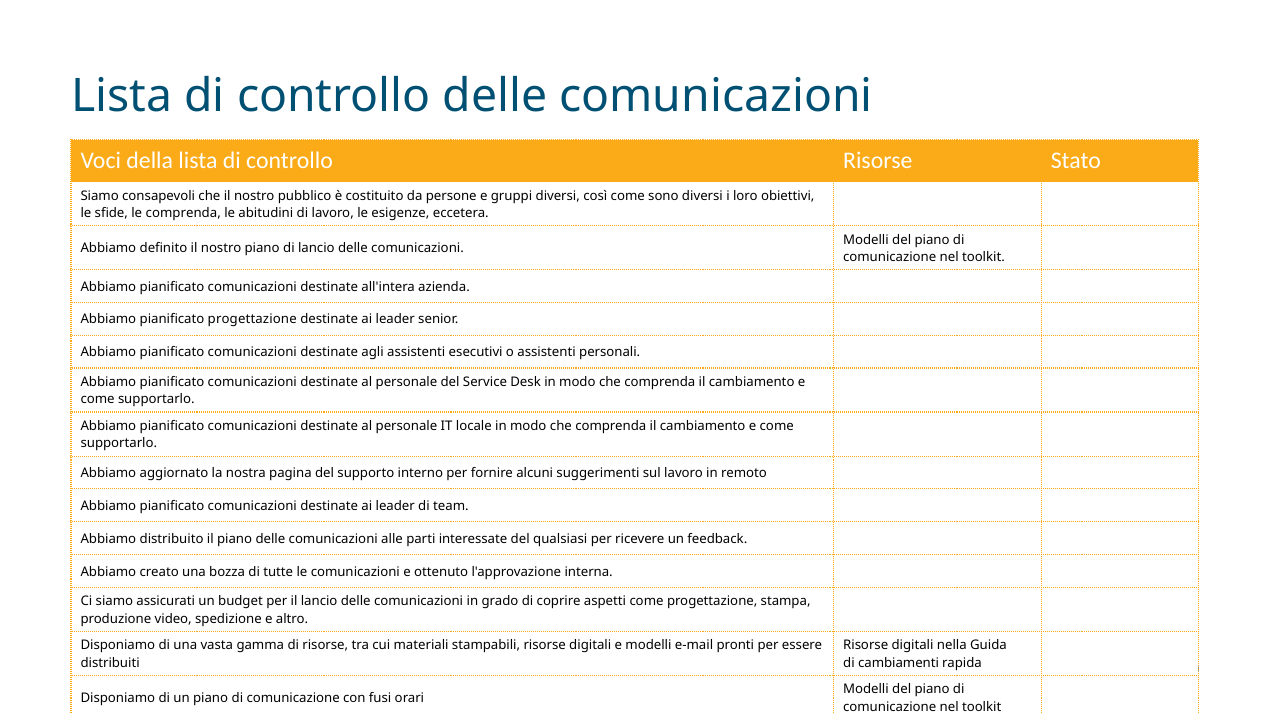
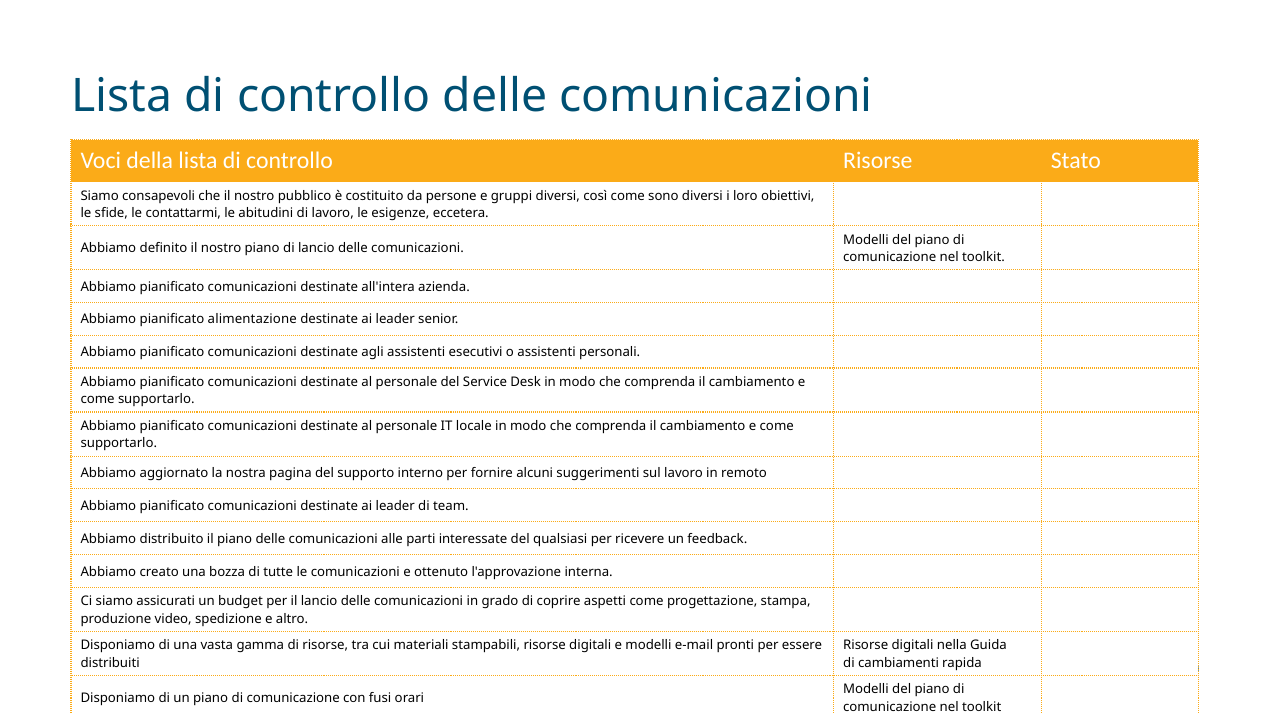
le comprenda: comprenda -> contattarmi
pianificato progettazione: progettazione -> alimentazione
